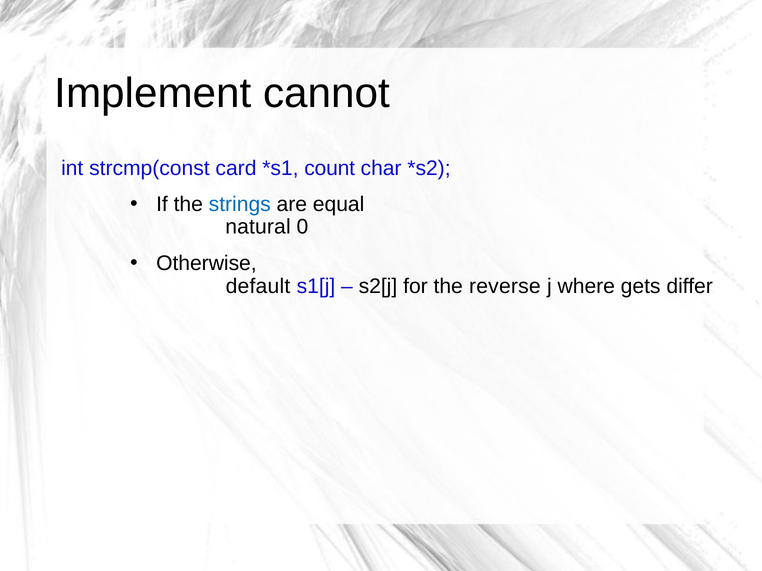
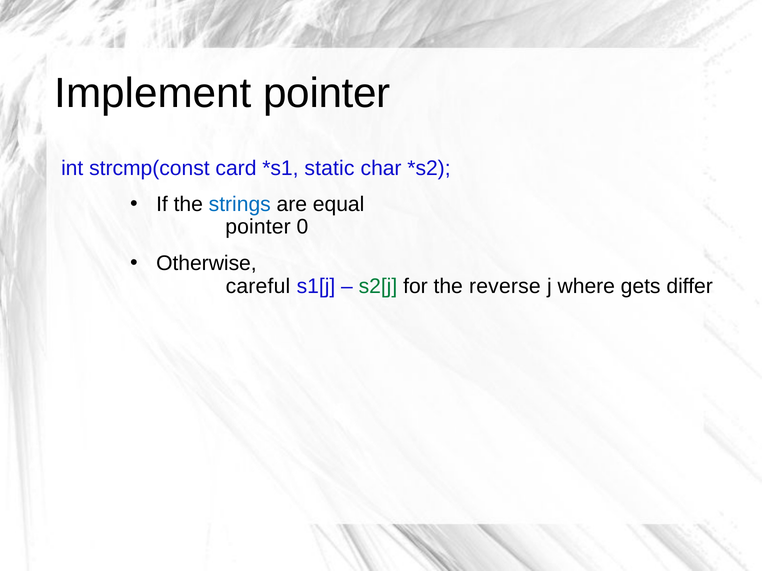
Implement cannot: cannot -> pointer
count: count -> static
natural at (258, 227): natural -> pointer
default: default -> careful
s2[j colour: black -> green
